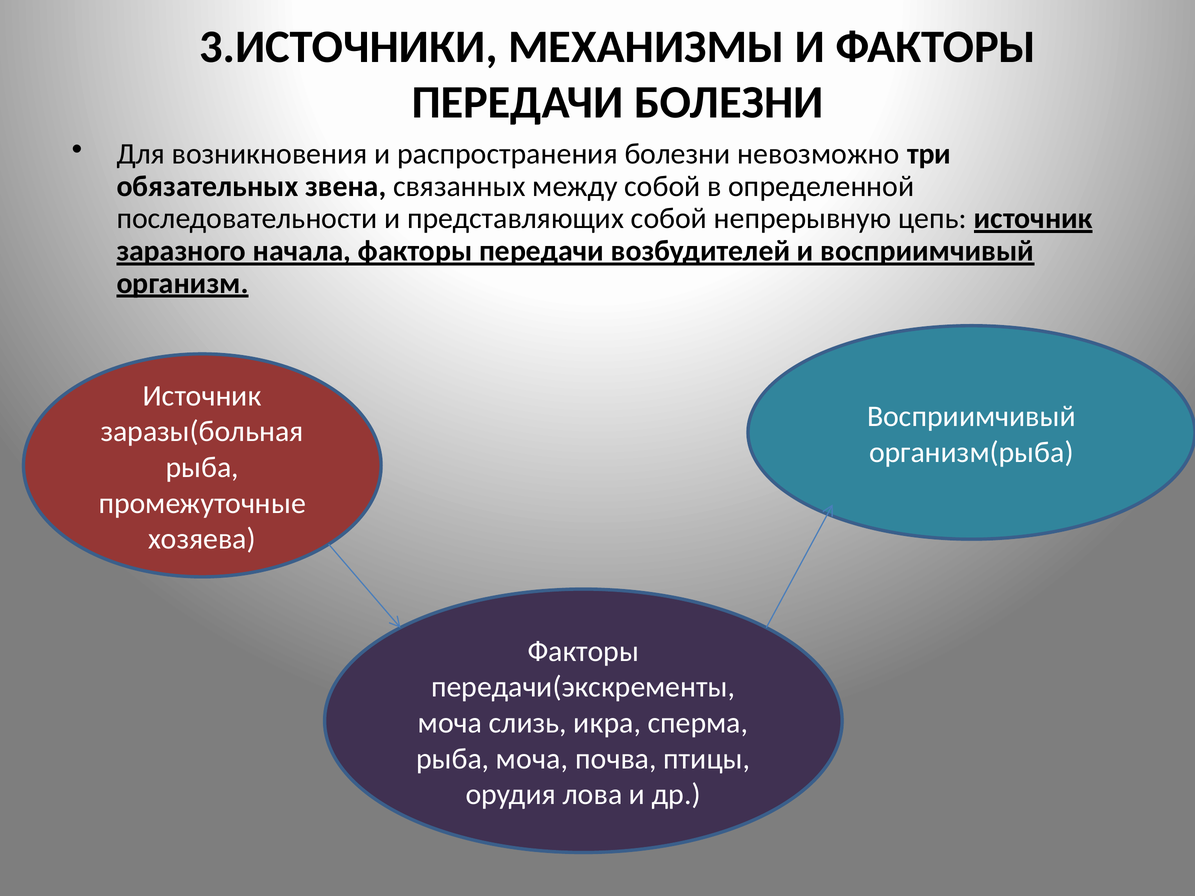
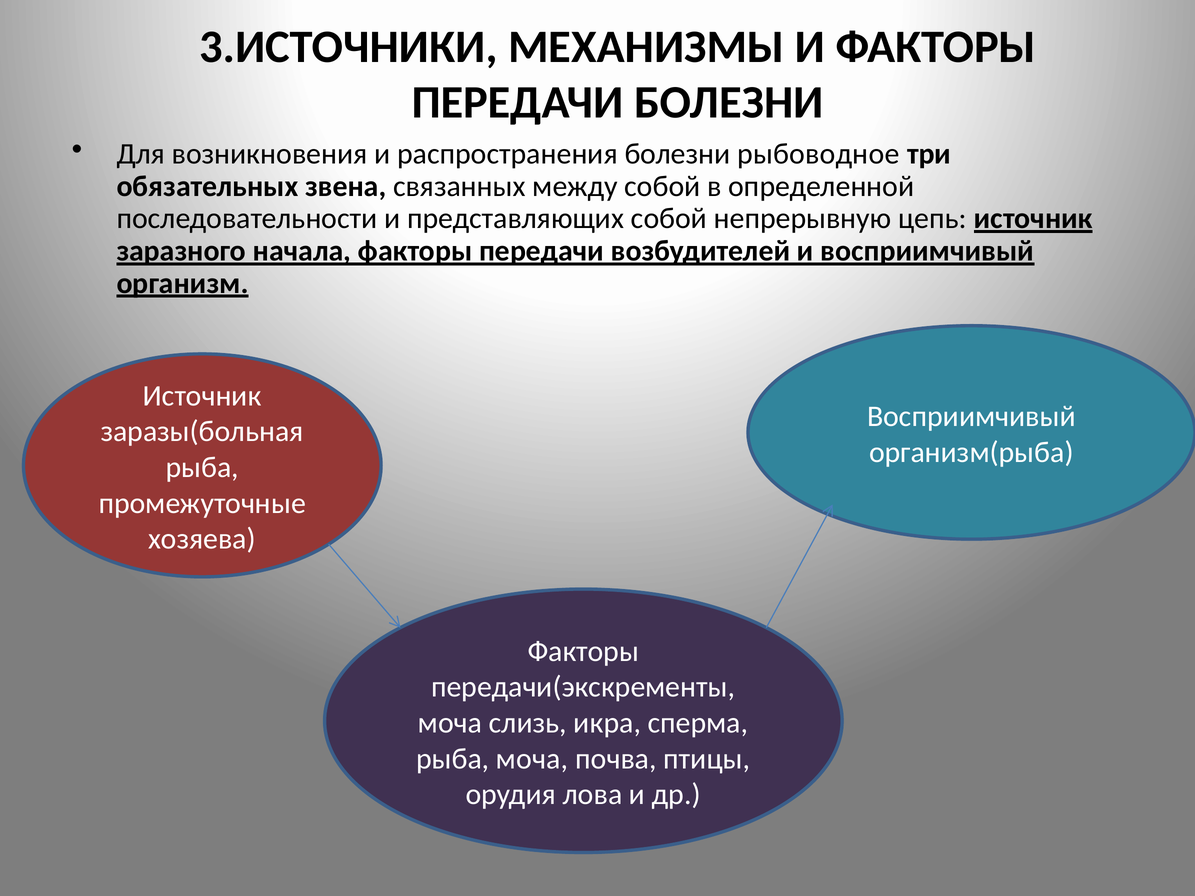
невозможно: невозможно -> рыбоводное
